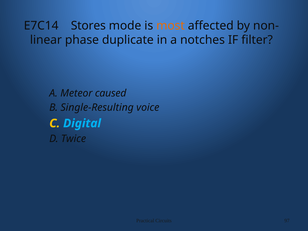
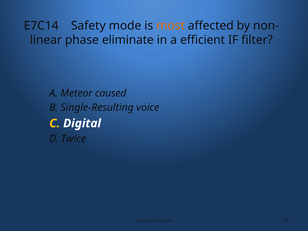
Stores: Stores -> Safety
duplicate: duplicate -> eliminate
notches: notches -> efficient
Digital colour: light blue -> white
